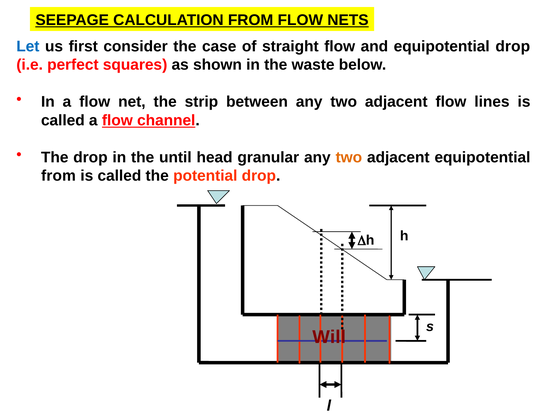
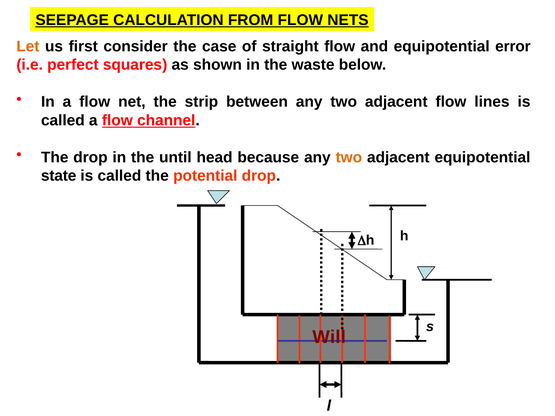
Let colour: blue -> orange
equipotential drop: drop -> error
granular: granular -> because
from at (58, 176): from -> state
